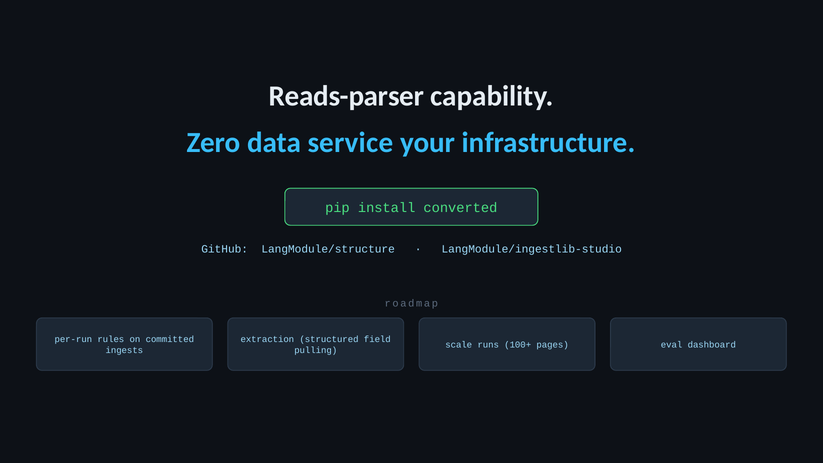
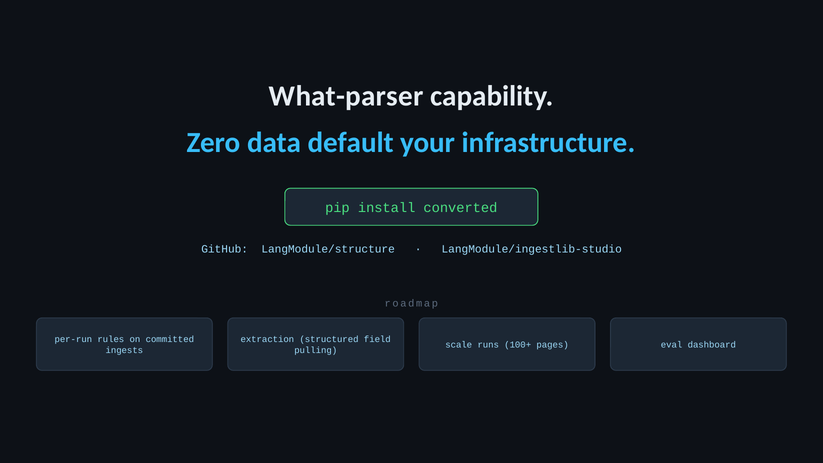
Reads-parser: Reads-parser -> What-parser
service: service -> default
